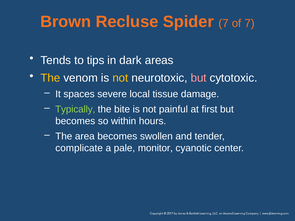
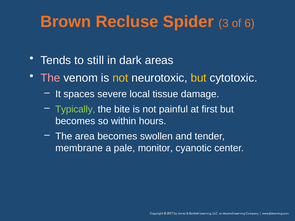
Spider 7: 7 -> 3
of 7: 7 -> 6
tips: tips -> still
The at (50, 78) colour: yellow -> pink
but at (199, 78) colour: pink -> yellow
complicate: complicate -> membrane
